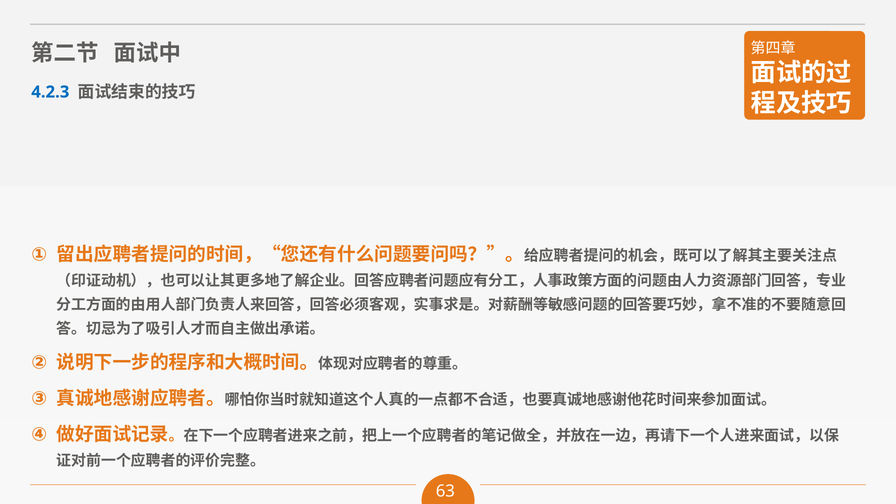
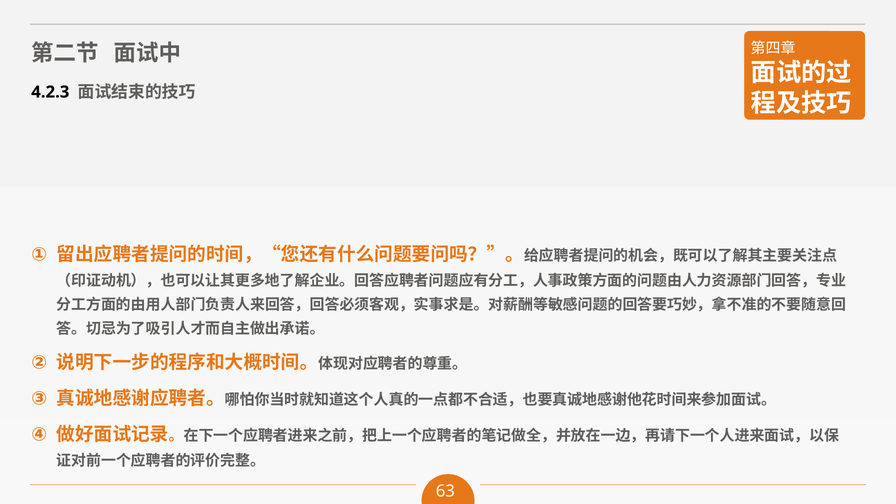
4.2.3 colour: blue -> black
